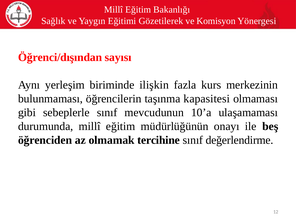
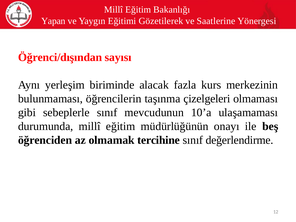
Sağlık: Sağlık -> Yapan
Komisyon: Komisyon -> Saatlerine
ilişkin: ilişkin -> alacak
kapasitesi: kapasitesi -> çizelgeleri
